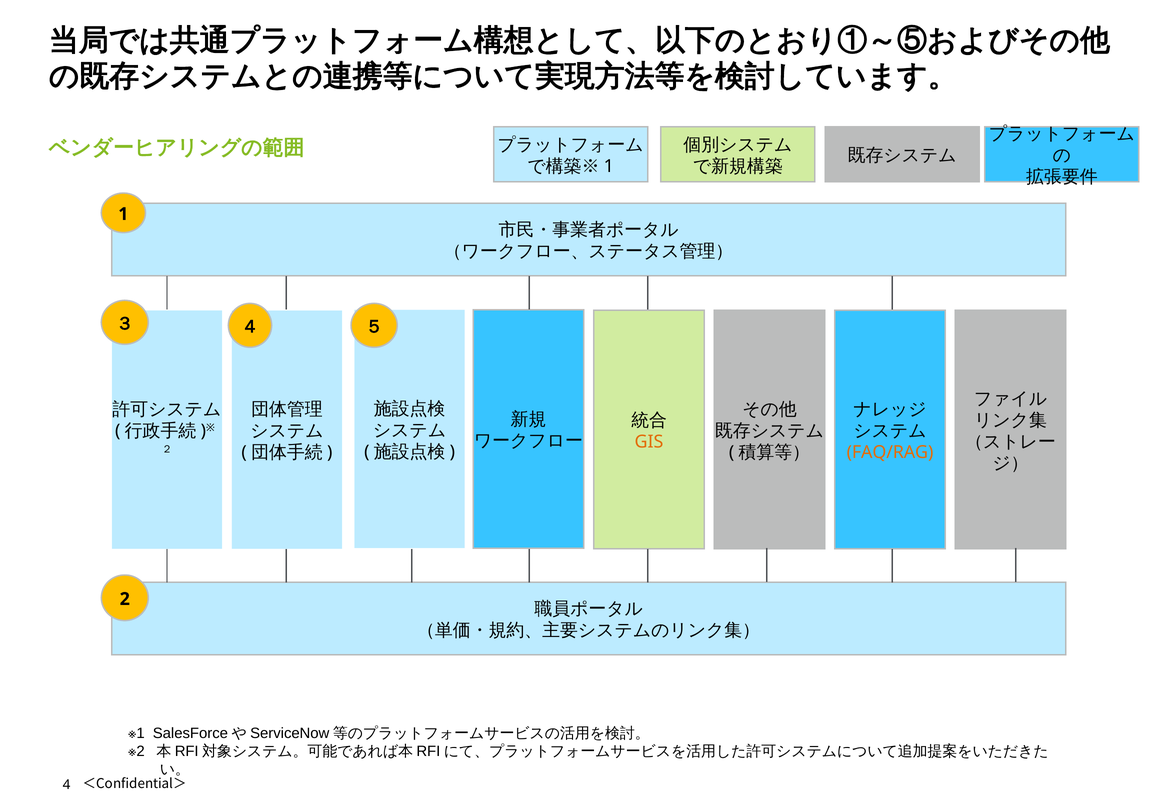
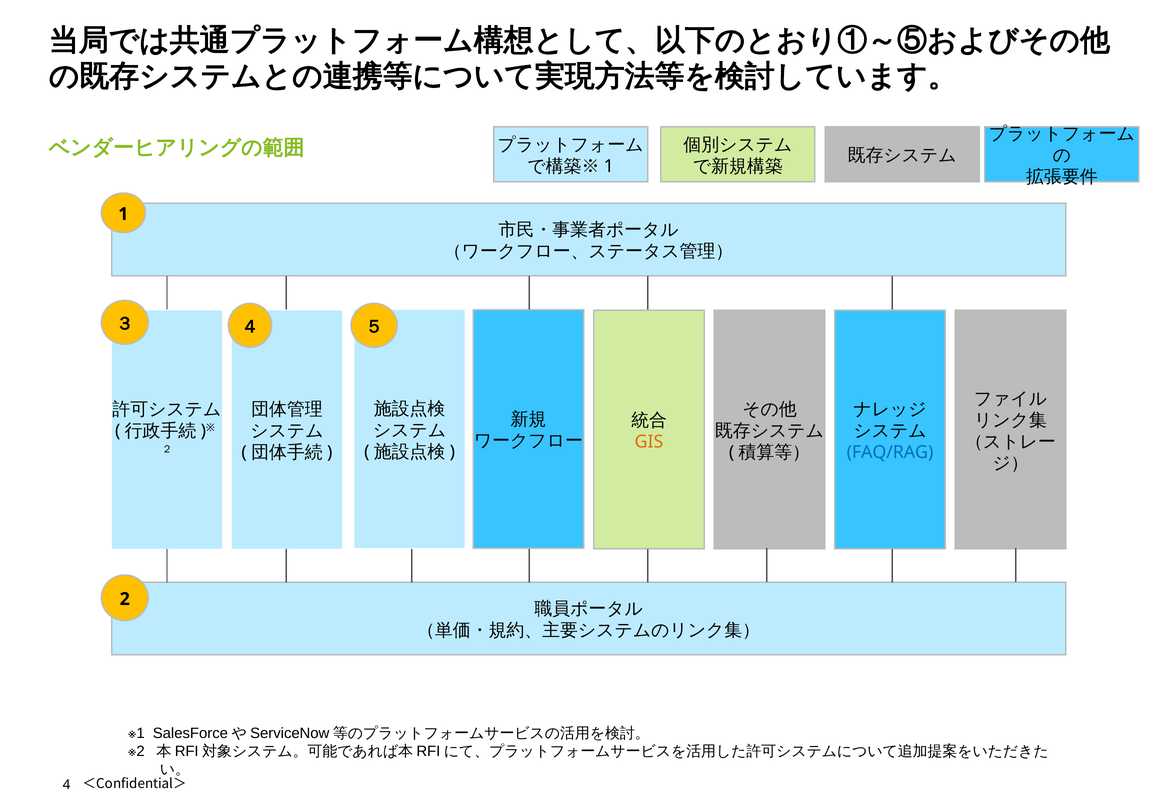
FAQ/RAG colour: orange -> blue
